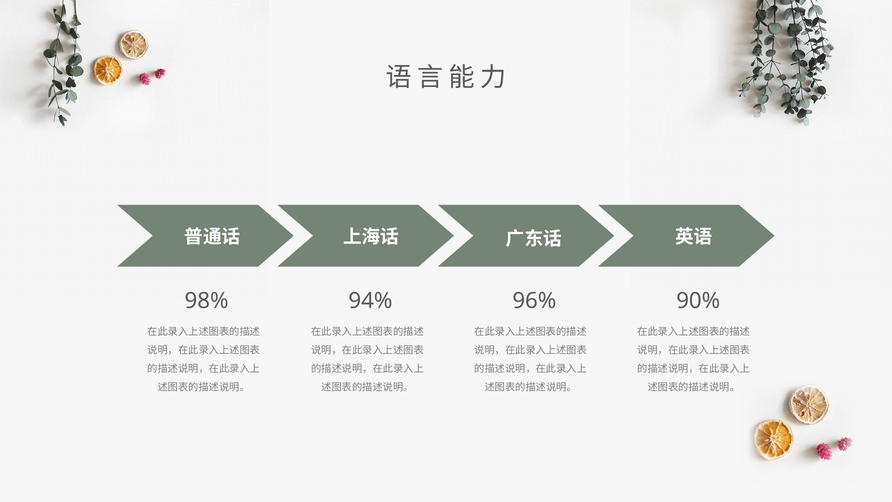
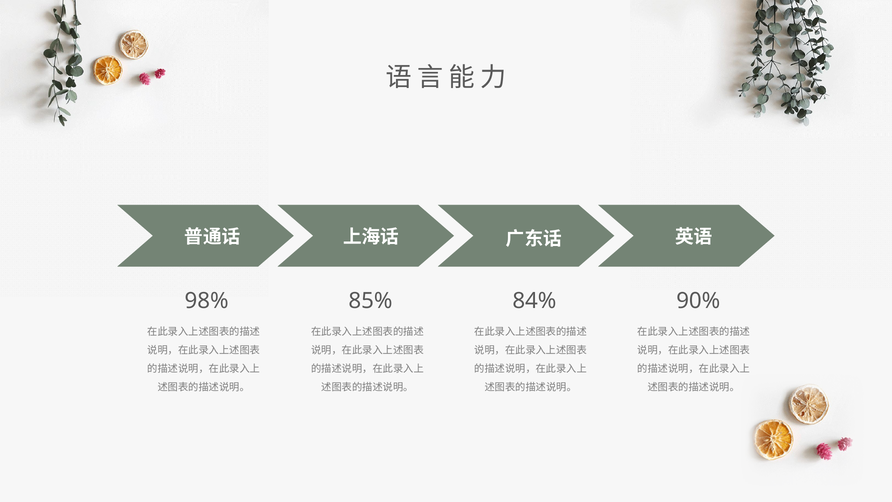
94%: 94% -> 85%
96%: 96% -> 84%
